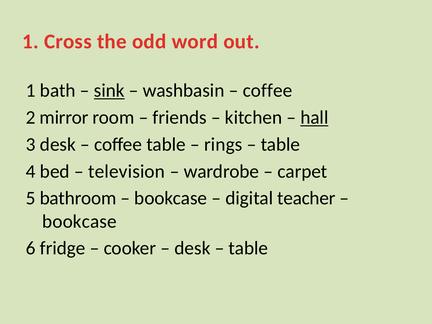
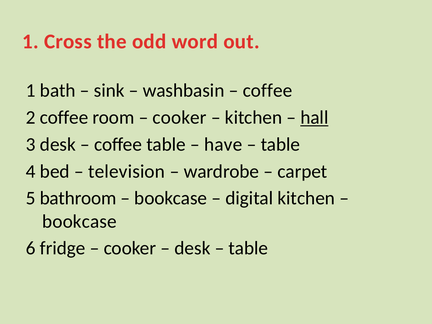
sink underline: present -> none
2 mirror: mirror -> coffee
friends at (180, 118): friends -> cooker
rings: rings -> have
digital teacher: teacher -> kitchen
